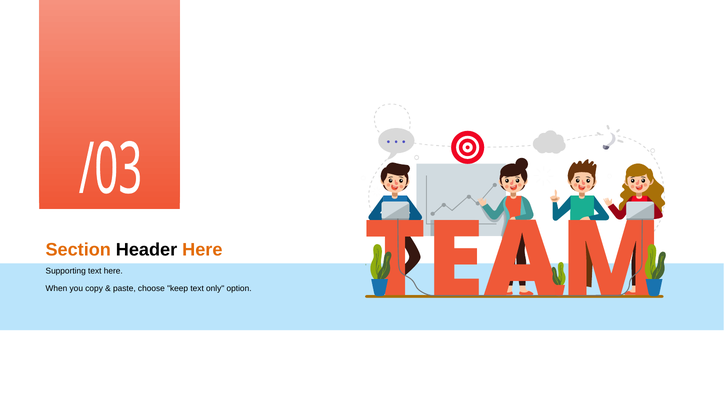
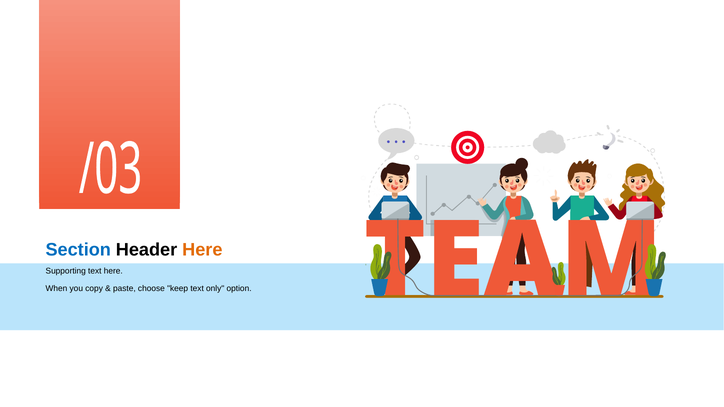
Section colour: orange -> blue
